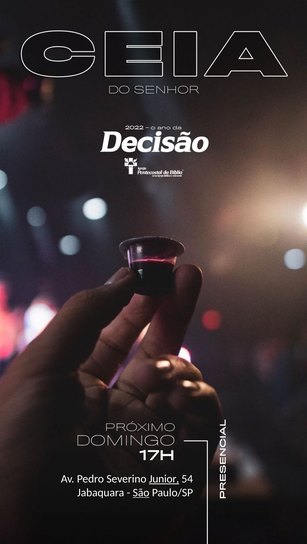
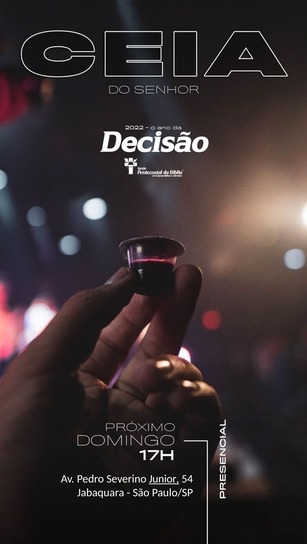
São underline: present -> none
